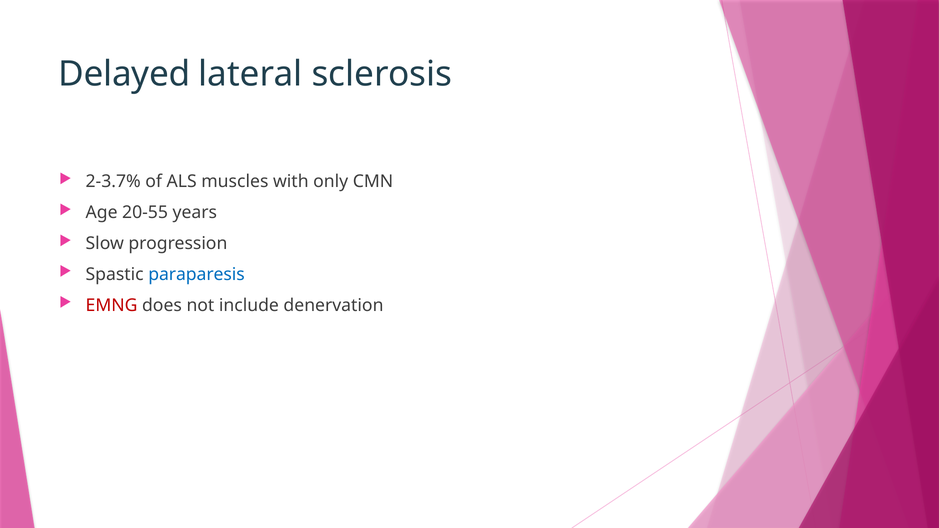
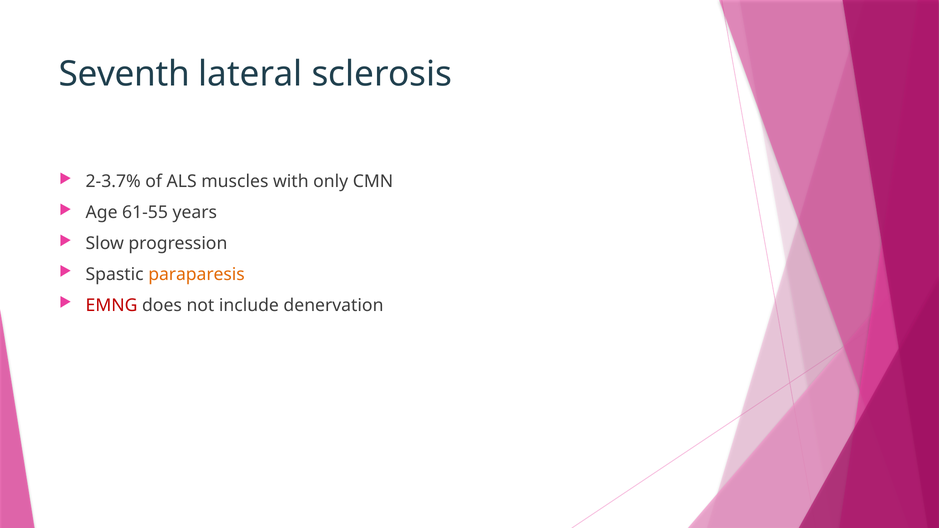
Delayed: Delayed -> Seventh
20-55: 20-55 -> 61-55
paraparesis colour: blue -> orange
